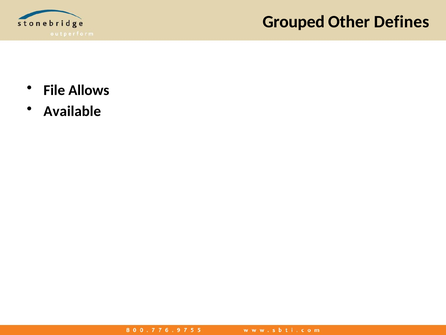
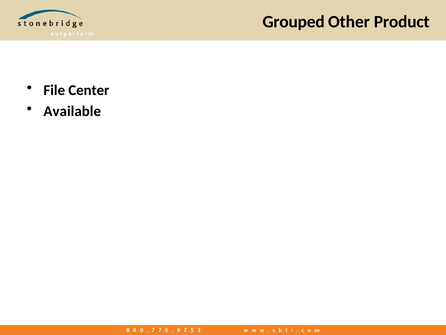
Defines: Defines -> Product
Allows: Allows -> Center
